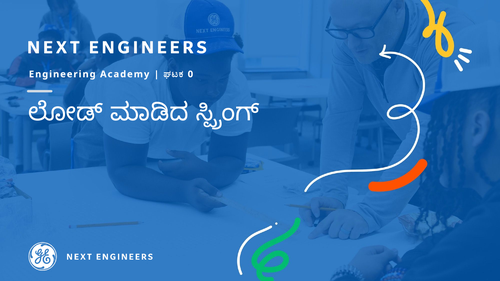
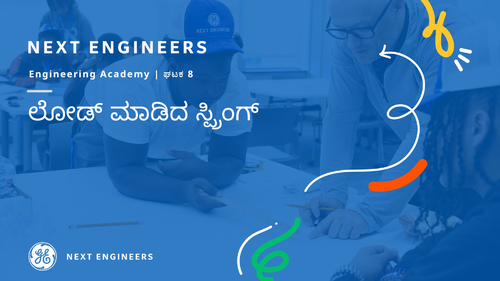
0: 0 -> 8
